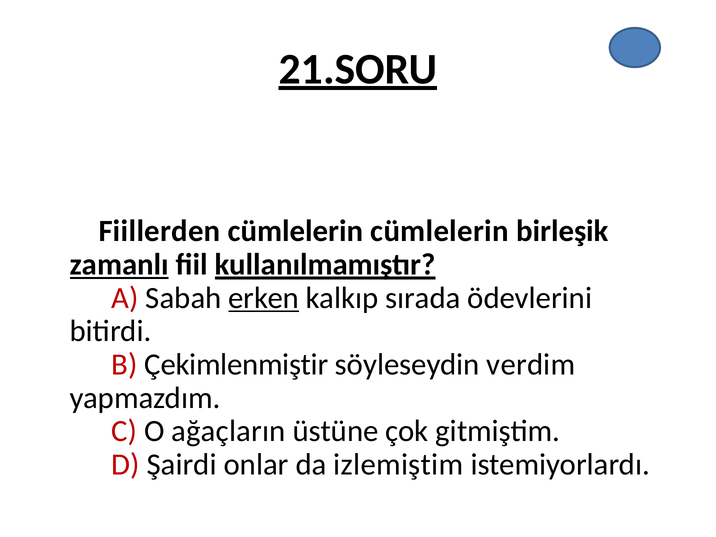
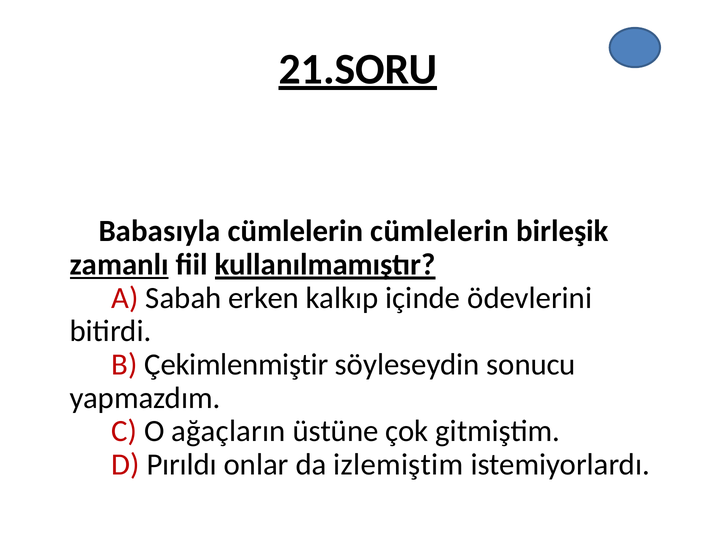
Fiillerden: Fiillerden -> Babasıyla
erken underline: present -> none
sırada: sırada -> içinde
verdim: verdim -> sonucu
Şairdi: Şairdi -> Pırıldı
